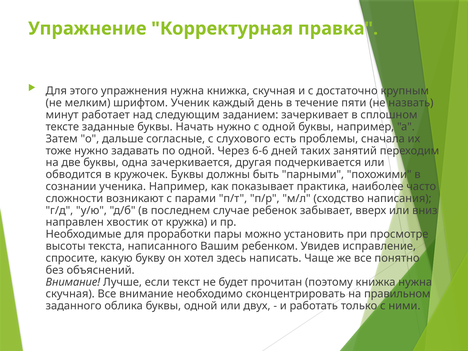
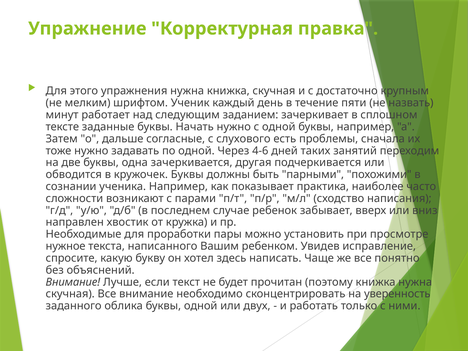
6-6: 6-6 -> 4-6
высоты: высоты -> нужное
правильном: правильном -> уверенность
